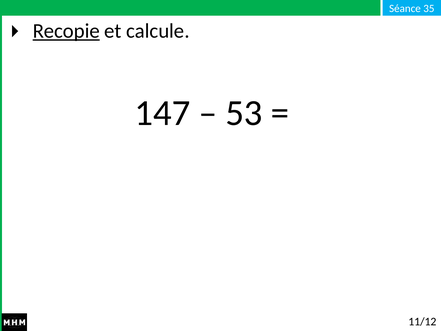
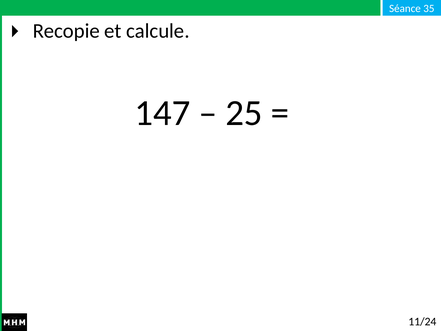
Recopie underline: present -> none
53: 53 -> 25
11/12: 11/12 -> 11/24
